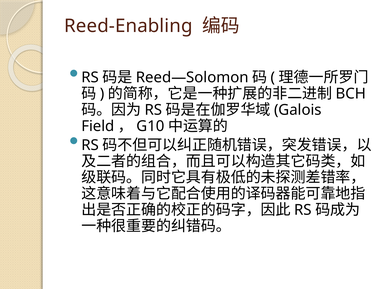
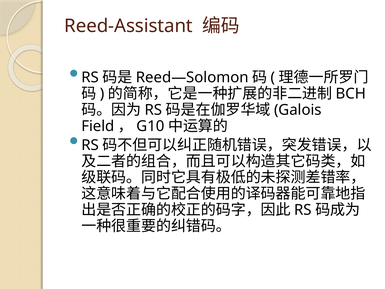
Reed-Enabling: Reed-Enabling -> Reed-Assistant
